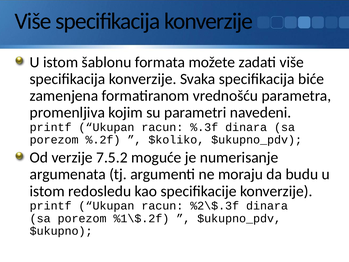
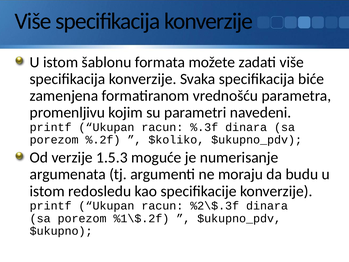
promenljiva: promenljiva -> promenljivu
7.5.2: 7.5.2 -> 1.5.3
